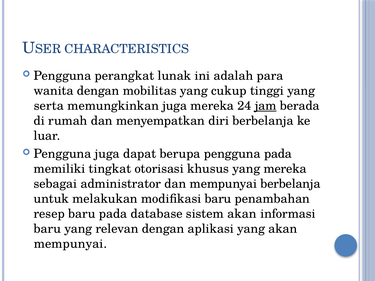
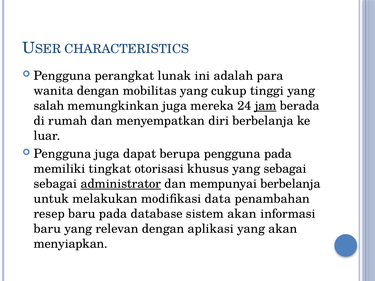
serta: serta -> salah
yang mereka: mereka -> sebagai
administrator underline: none -> present
modifikasi baru: baru -> data
mempunyai at (70, 244): mempunyai -> menyiapkan
